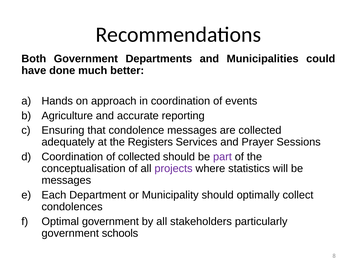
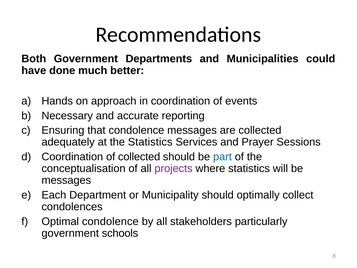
Agriculture: Agriculture -> Necessary
the Registers: Registers -> Statistics
part colour: purple -> blue
Optimal government: government -> condolence
